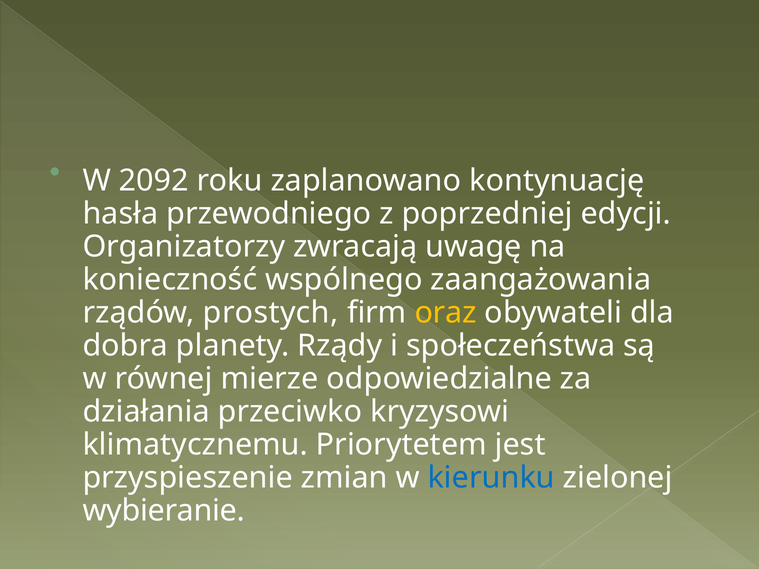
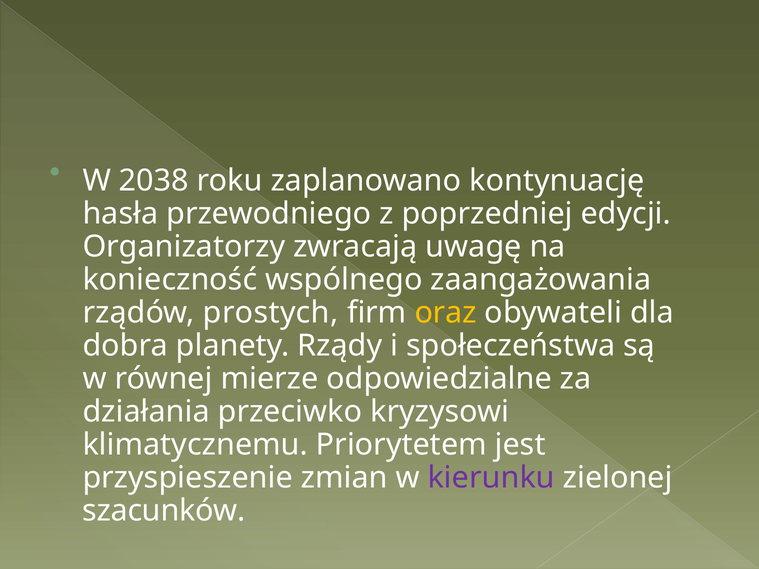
2092: 2092 -> 2038
kierunku colour: blue -> purple
wybieranie: wybieranie -> szacunków
